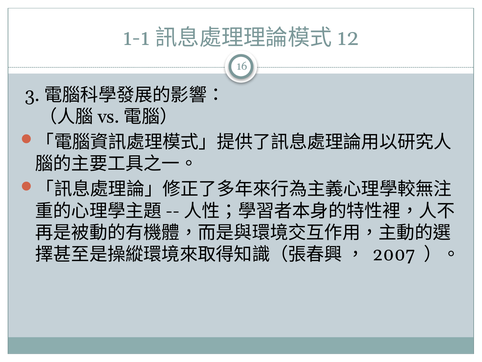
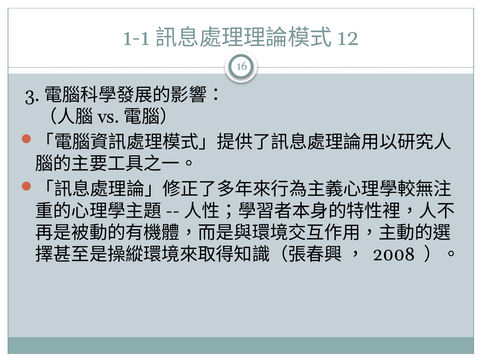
2007: 2007 -> 2008
